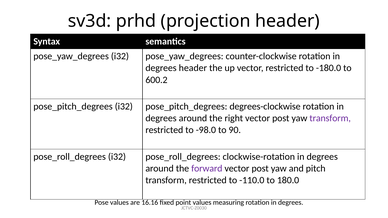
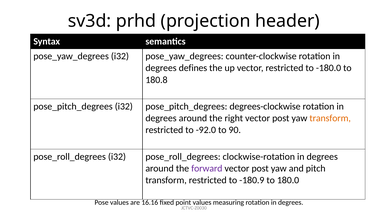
degrees header: header -> defines
600.2: 600.2 -> 180.8
transform at (330, 118) colour: purple -> orange
-98.0: -98.0 -> -92.0
-110.0: -110.0 -> -180.9
